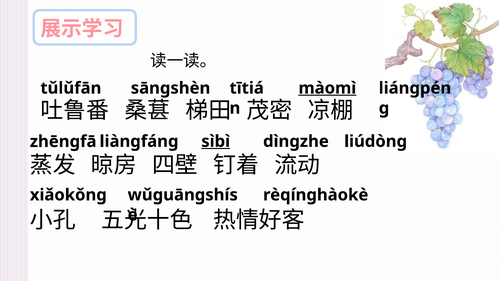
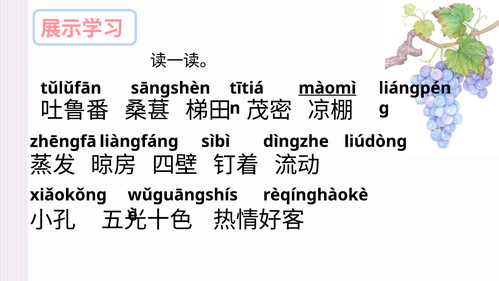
sìbì underline: present -> none
